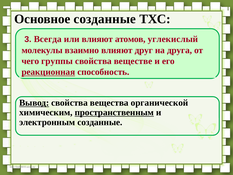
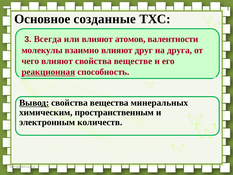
углекислый: углекислый -> валентности
чего группы: группы -> влияют
органической: органической -> минеральных
пространственным underline: present -> none
электронным созданные: созданные -> количеств
